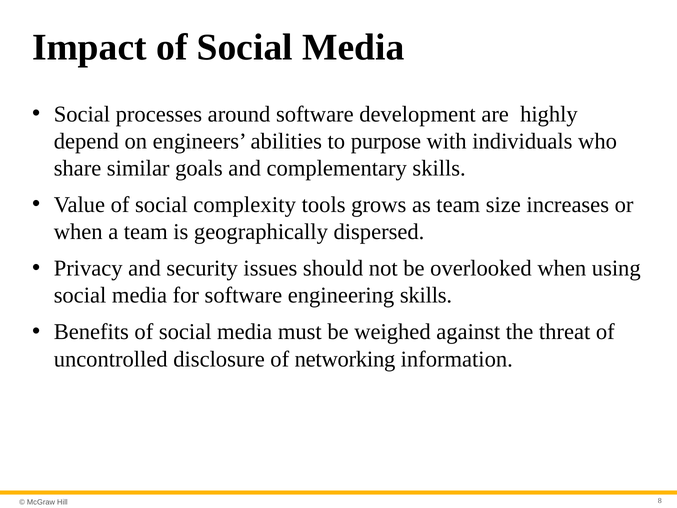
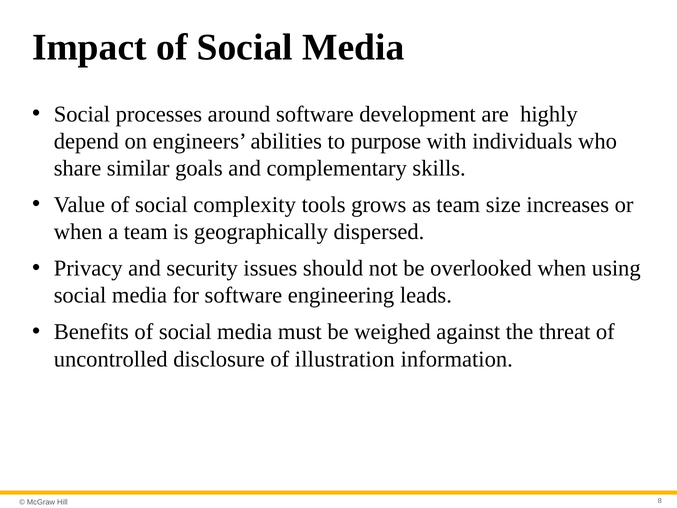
engineering skills: skills -> leads
networking: networking -> illustration
